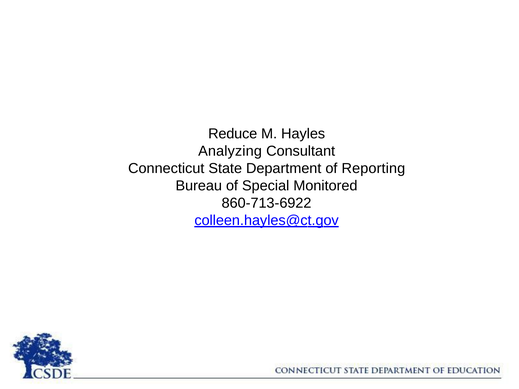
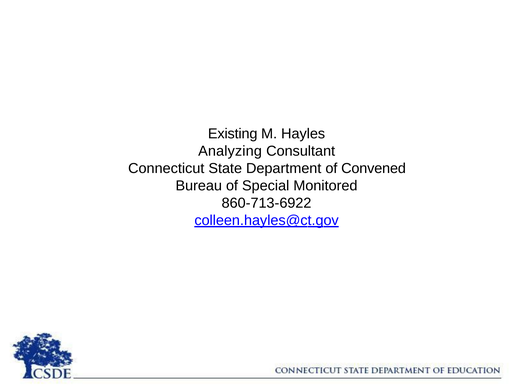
Reduce: Reduce -> Existing
Reporting: Reporting -> Convened
